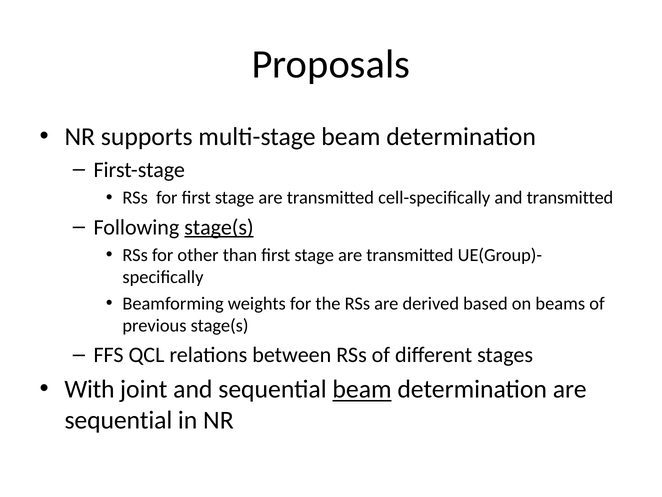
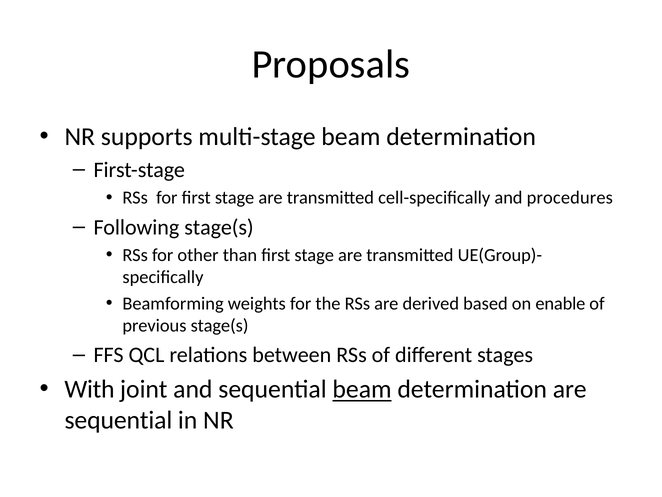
and transmitted: transmitted -> procedures
stage(s at (219, 227) underline: present -> none
beams: beams -> enable
